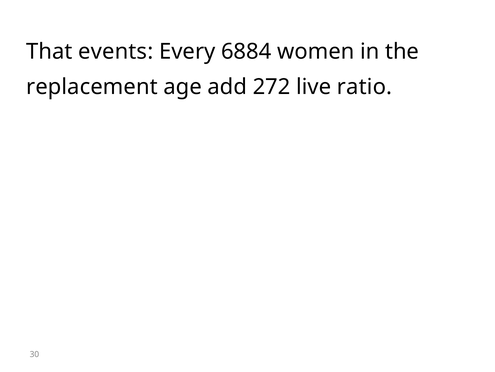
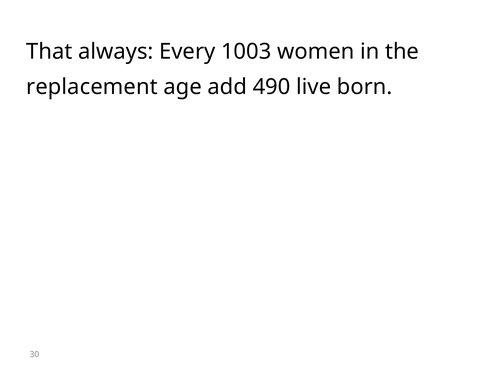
events: events -> always
6884: 6884 -> 1003
272: 272 -> 490
ratio: ratio -> born
